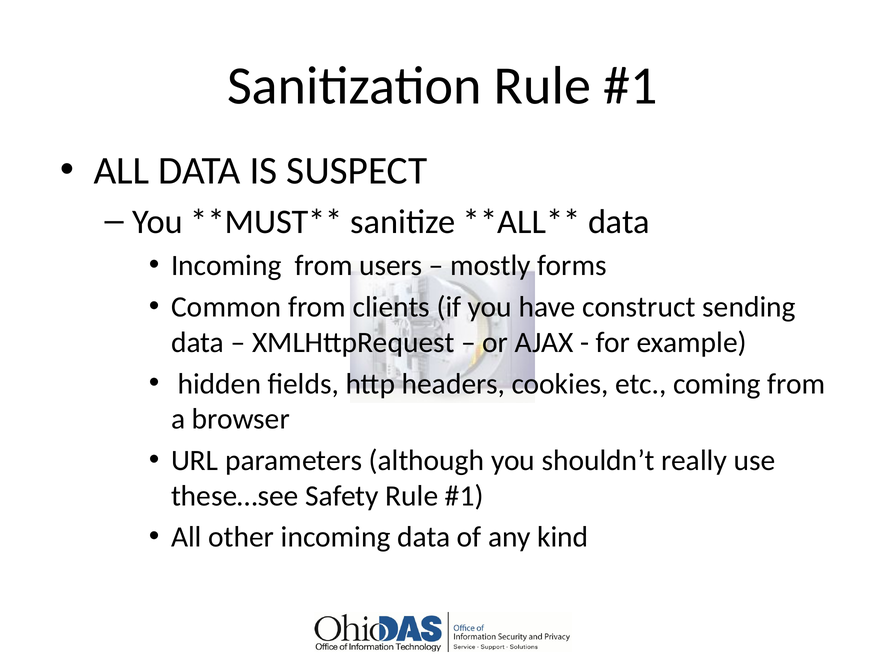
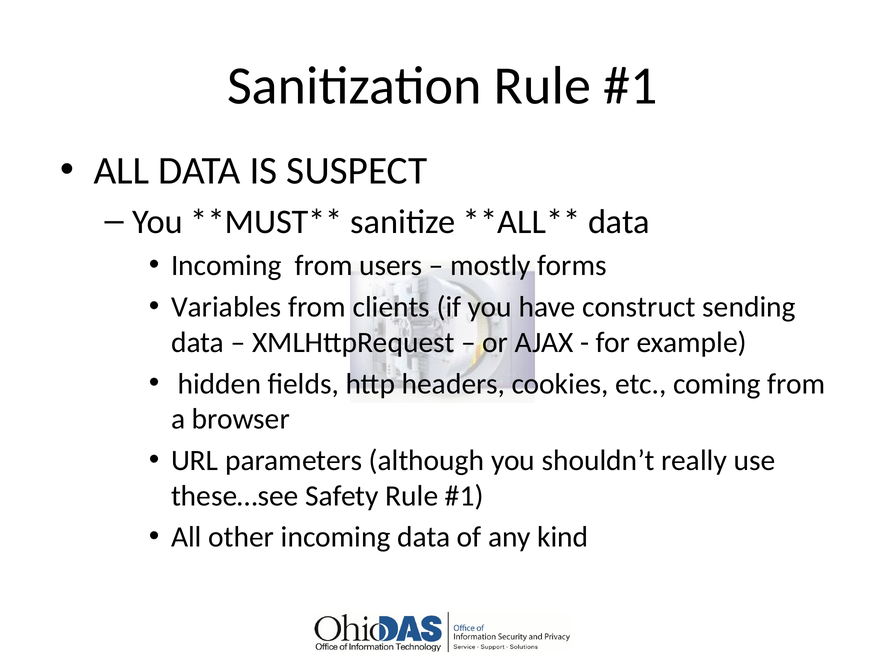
Common: Common -> Variables
